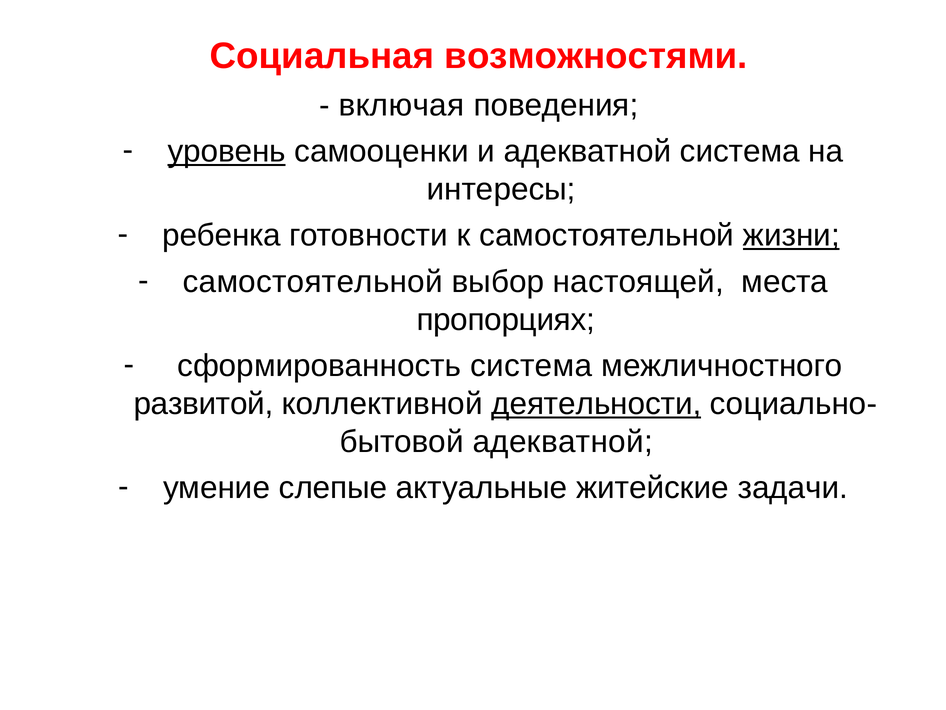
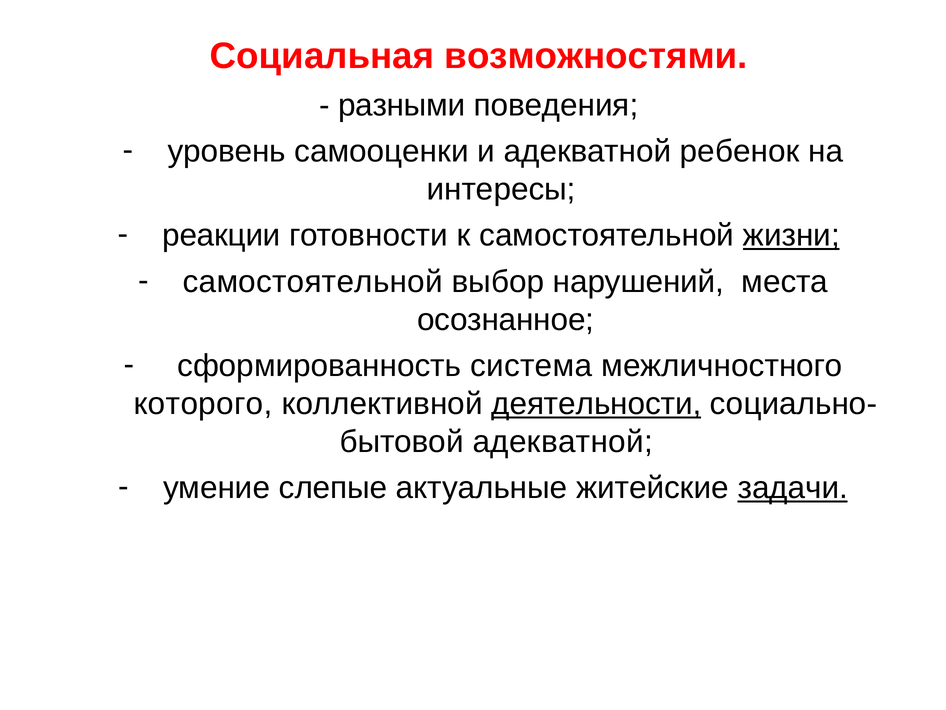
включая: включая -> разными
уровень underline: present -> none
адекватной система: система -> ребенок
ребенка: ребенка -> реакции
настоящей: настоящей -> нарушений
пропорциях: пропорциях -> осознанное
развитой: развитой -> которого
задачи underline: none -> present
